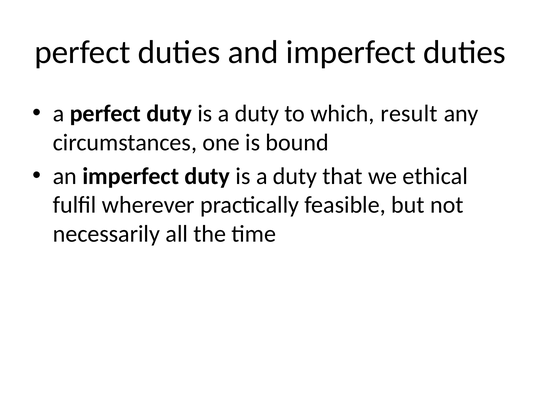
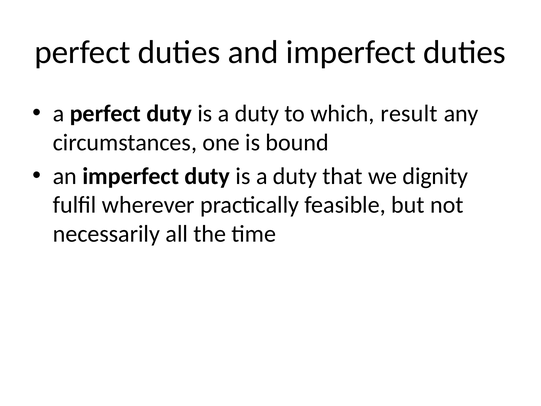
ethical: ethical -> dignity
